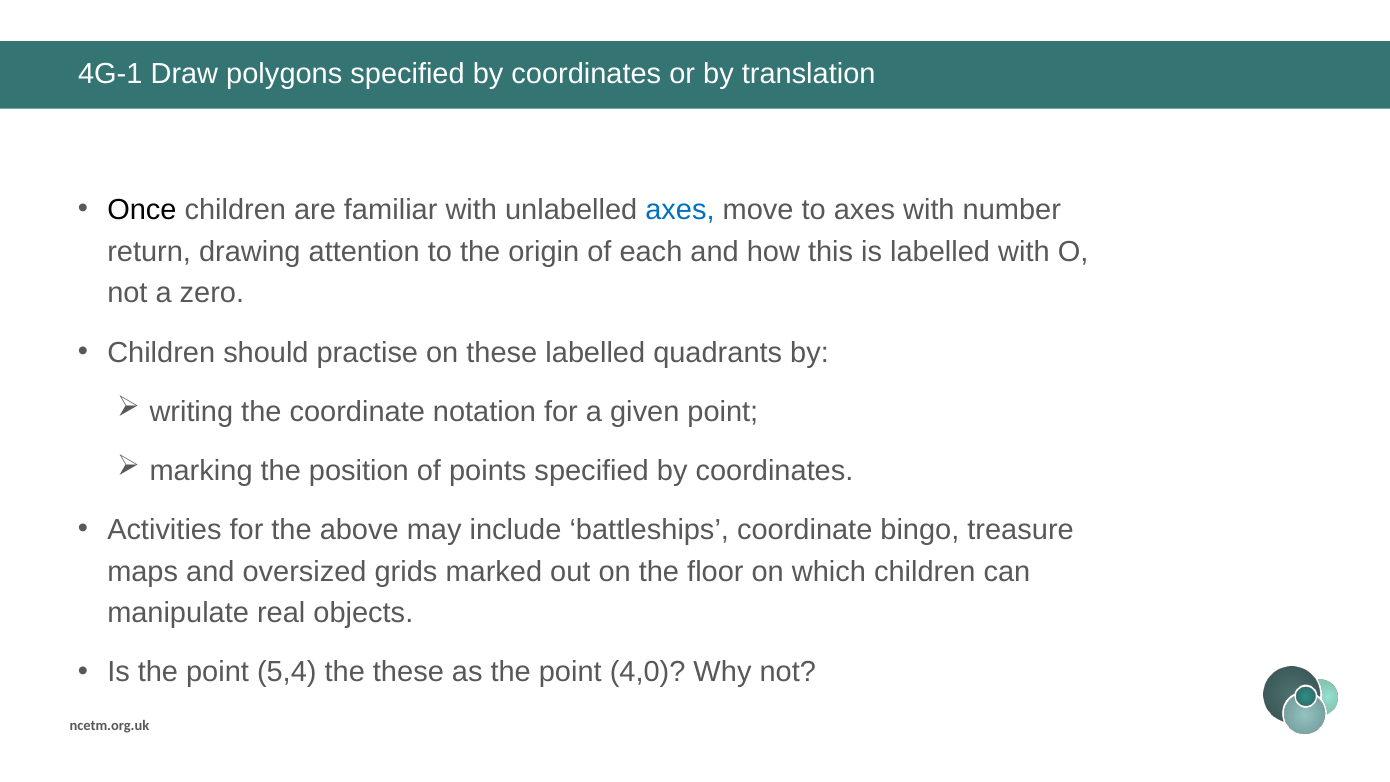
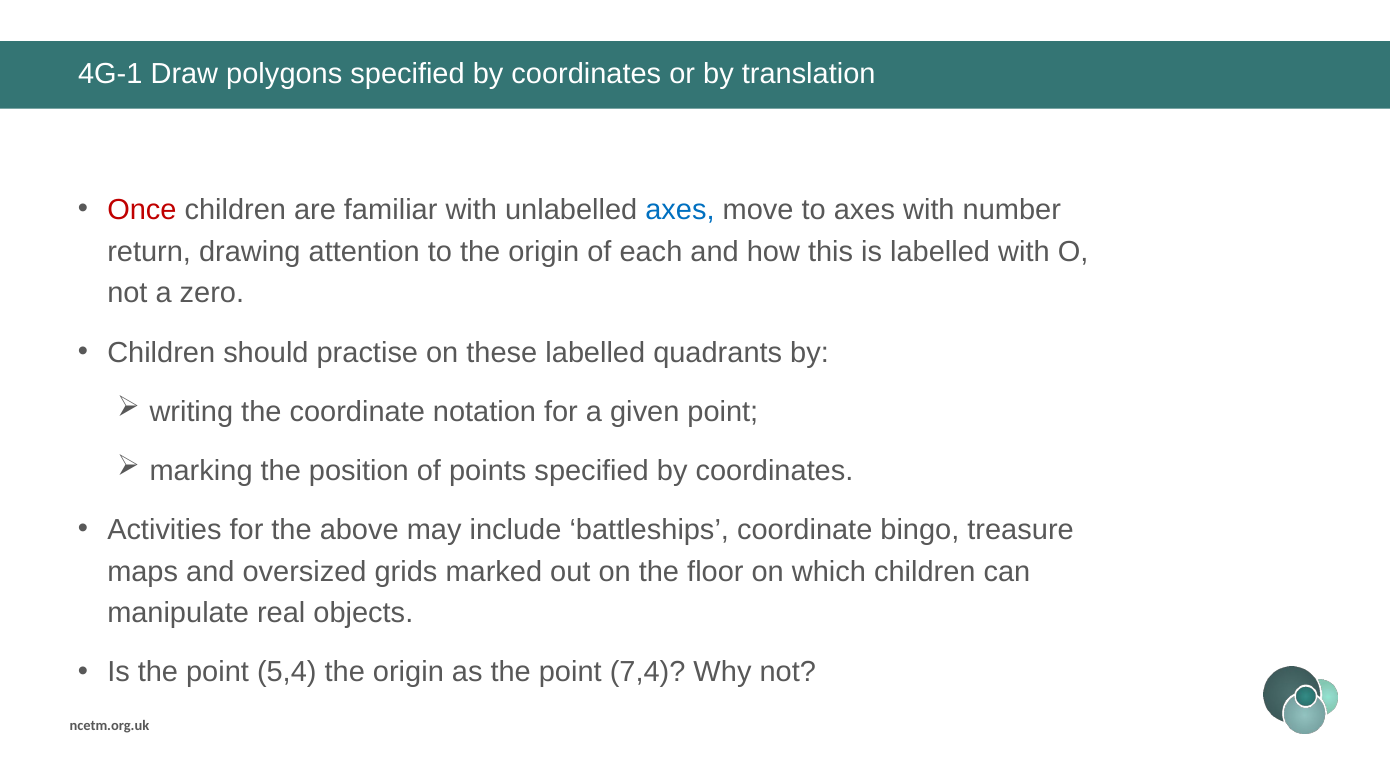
Once colour: black -> red
5,4 the these: these -> origin
4,0: 4,0 -> 7,4
